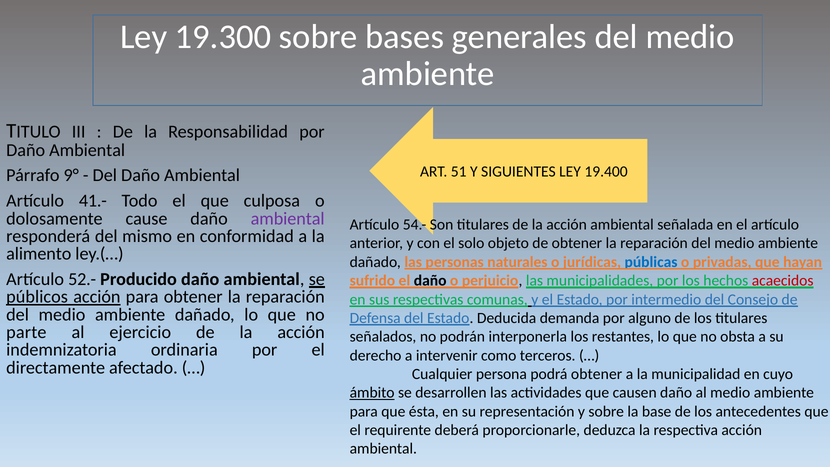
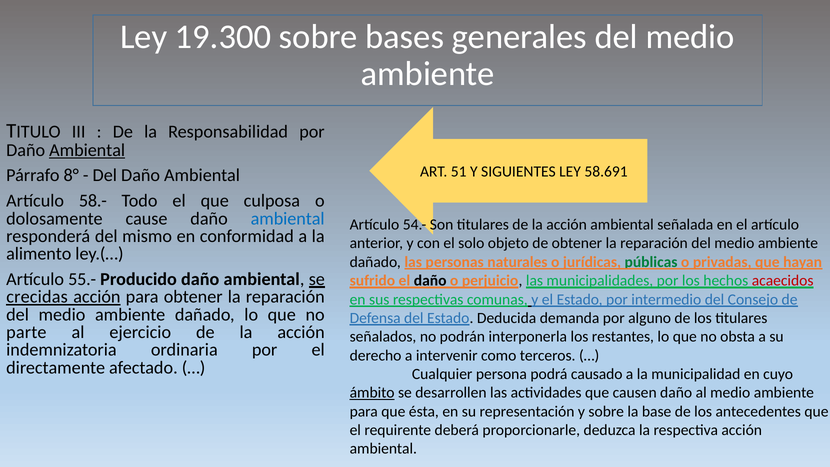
Ambiental at (87, 150) underline: none -> present
19.400: 19.400 -> 58.691
9°: 9° -> 8°
41.-: 41.- -> 58.-
ambiental at (288, 218) colour: purple -> blue
públicas colour: blue -> green
52.-: 52.- -> 55.-
públicos: públicos -> crecidas
podrá obtener: obtener -> causado
